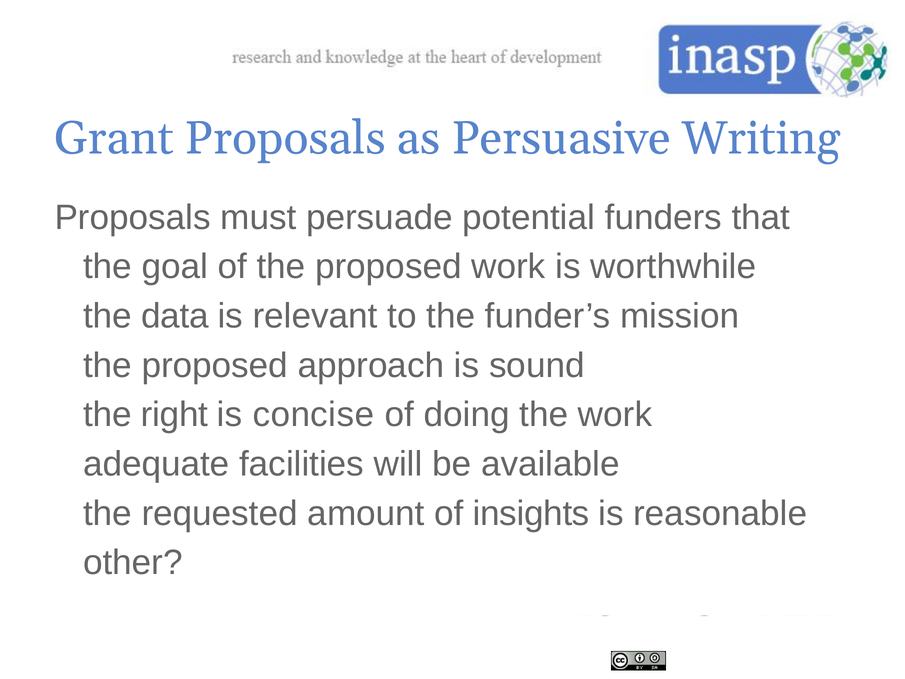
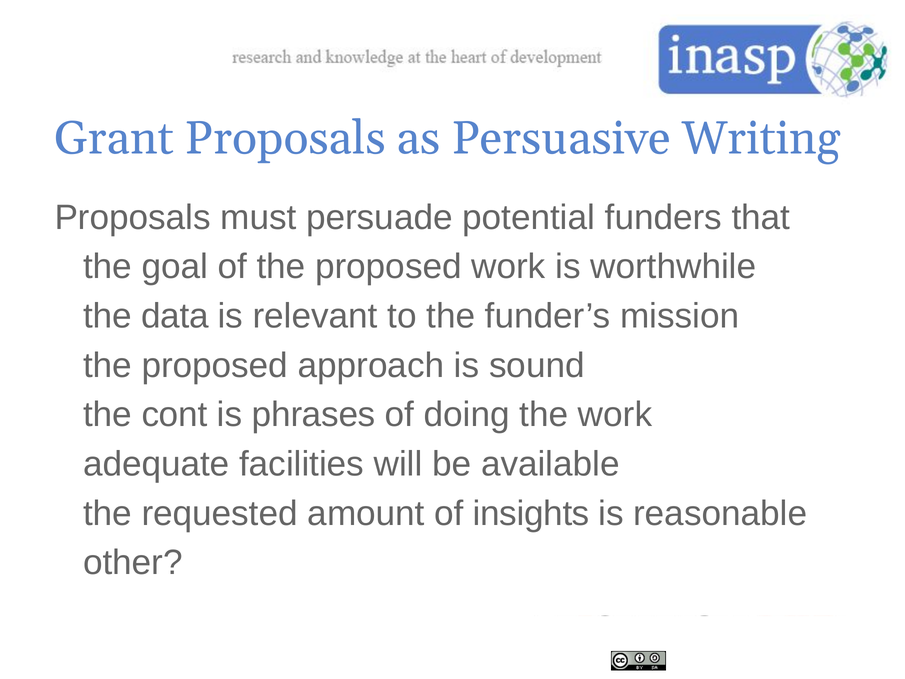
right: right -> cont
concise: concise -> phrases
